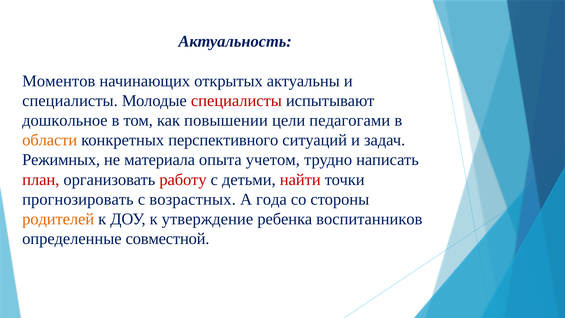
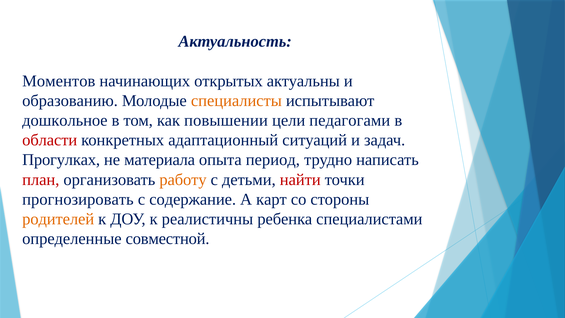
специалисты at (70, 101): специалисты -> образованию
специалисты at (236, 101) colour: red -> orange
области colour: orange -> red
перспективного: перспективного -> адаптационный
Режимных: Режимных -> Прогулках
учетом: учетом -> период
работу colour: red -> orange
возрастных: возрастных -> содержание
года: года -> карт
утверждение: утверждение -> реалистичны
воспитанников: воспитанников -> специалистами
